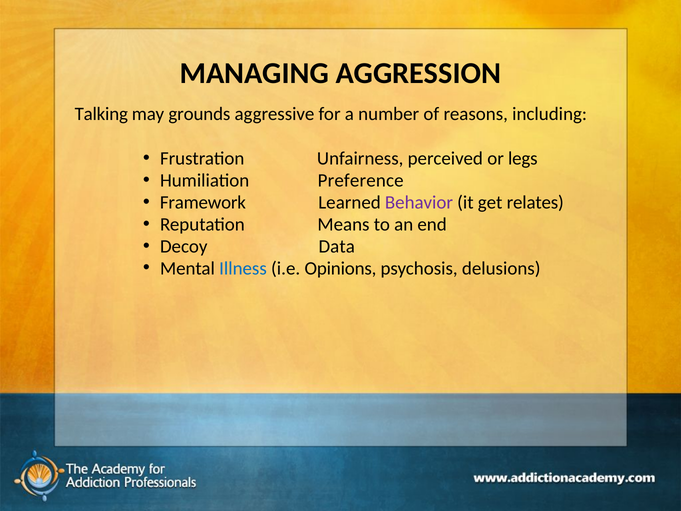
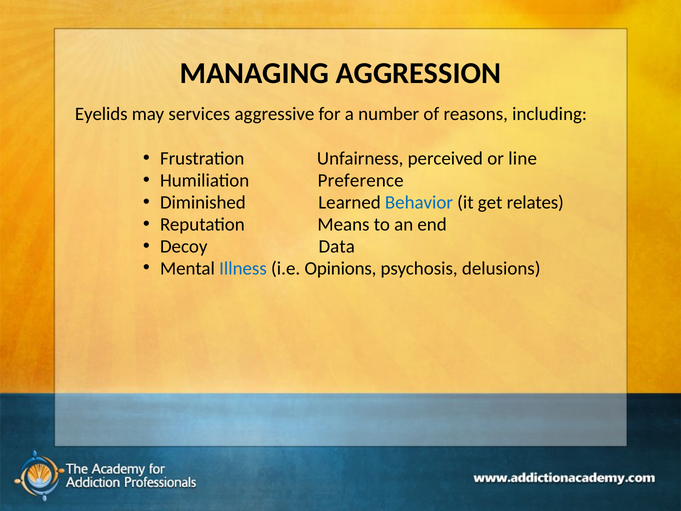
Talking: Talking -> Eyelids
grounds: grounds -> services
legs: legs -> line
Framework: Framework -> Diminished
Behavior colour: purple -> blue
